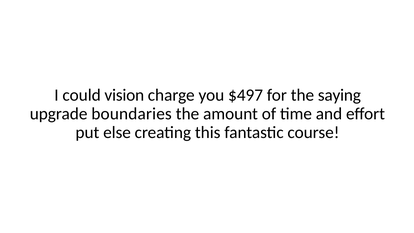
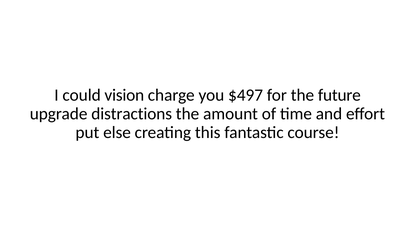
saying: saying -> future
boundaries: boundaries -> distractions
